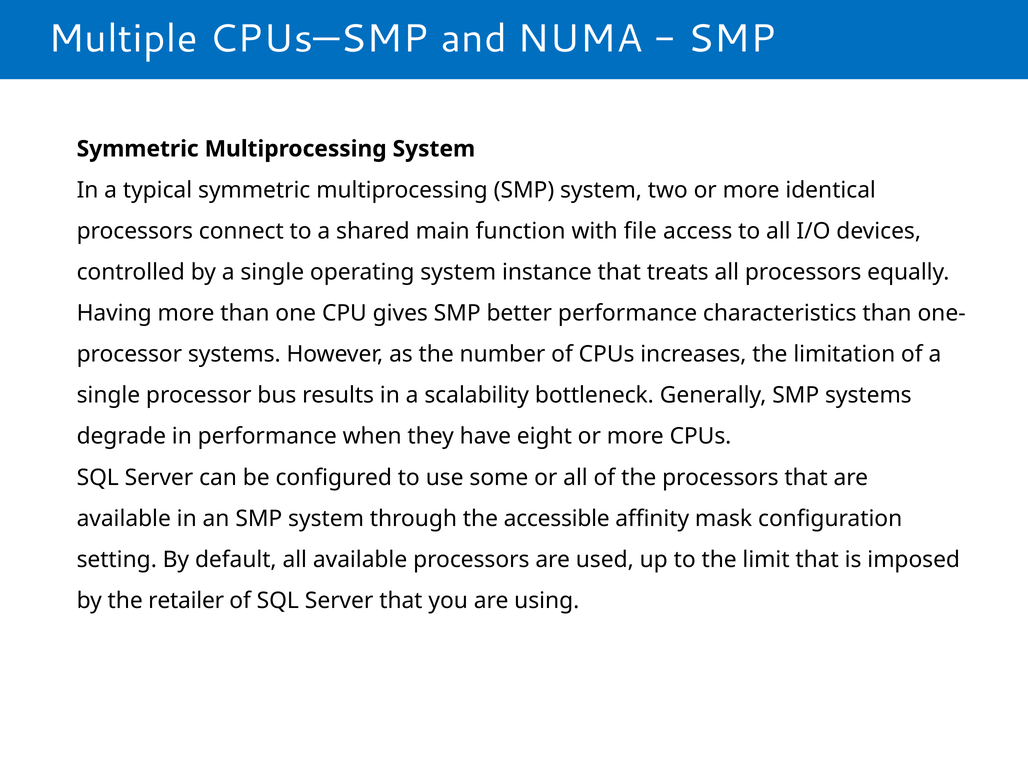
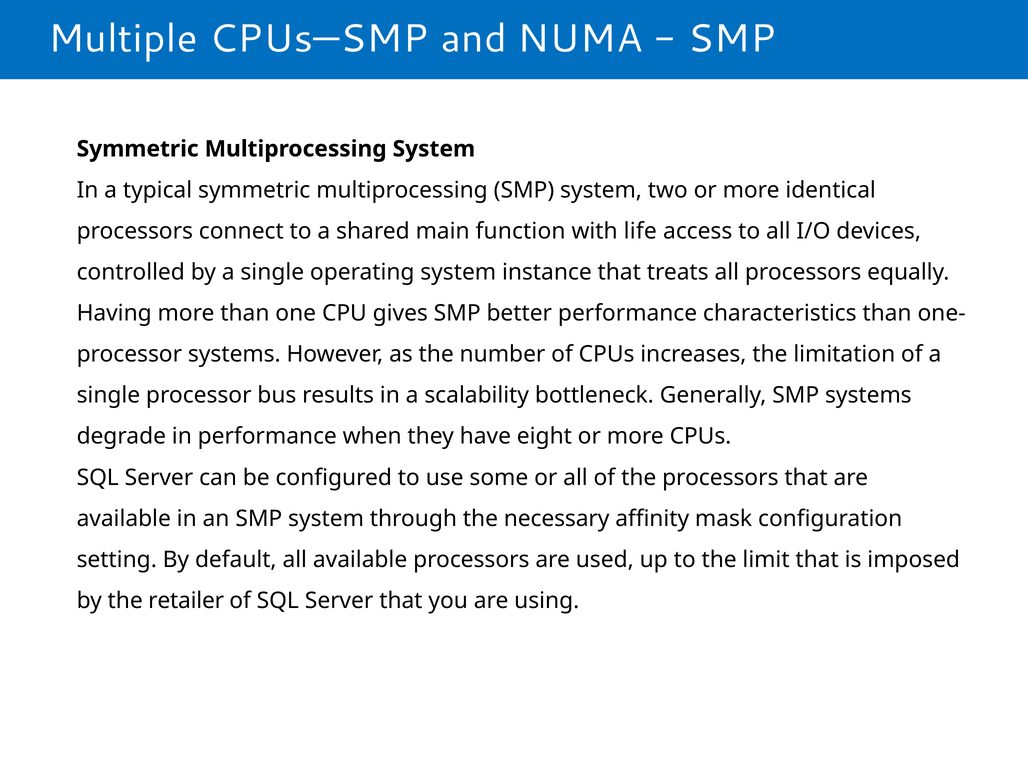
file: file -> life
accessible: accessible -> necessary
